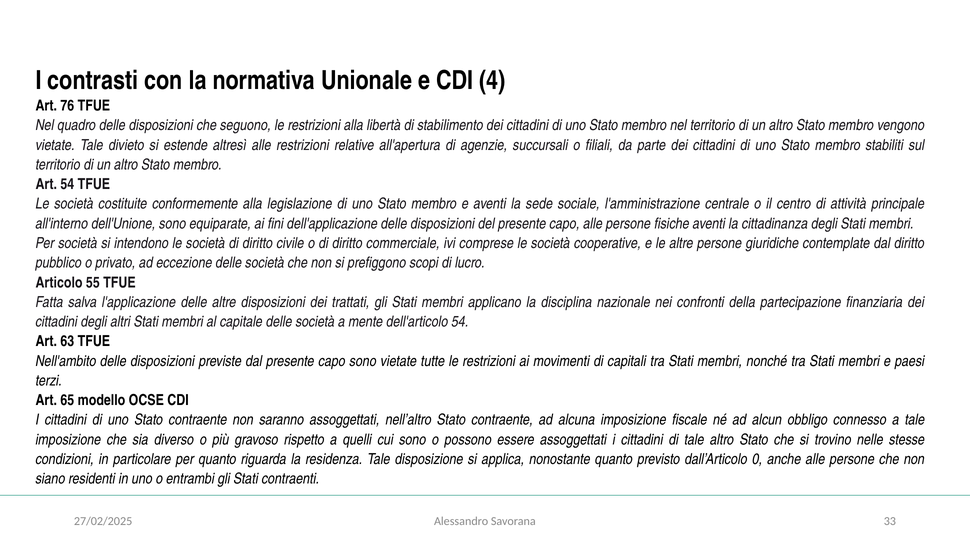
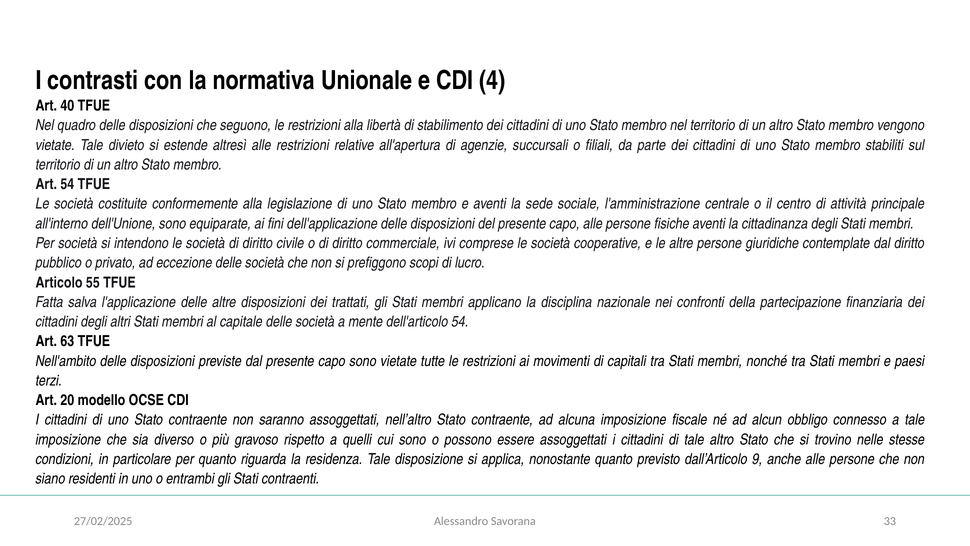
76: 76 -> 40
65: 65 -> 20
0: 0 -> 9
